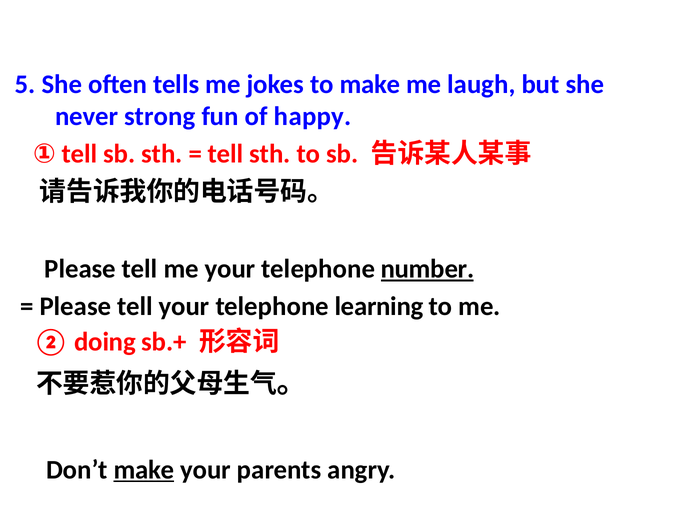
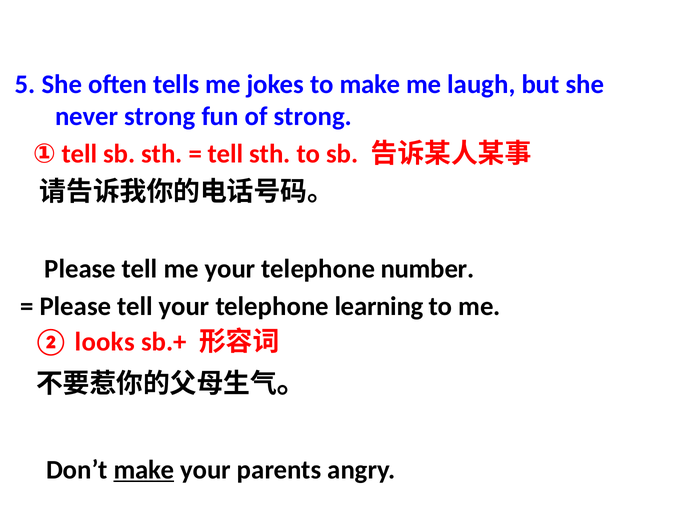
of happy: happy -> strong
number underline: present -> none
doing: doing -> looks
